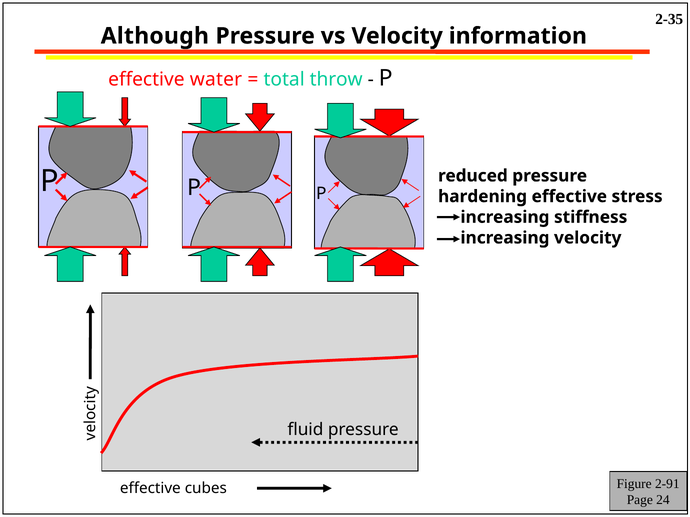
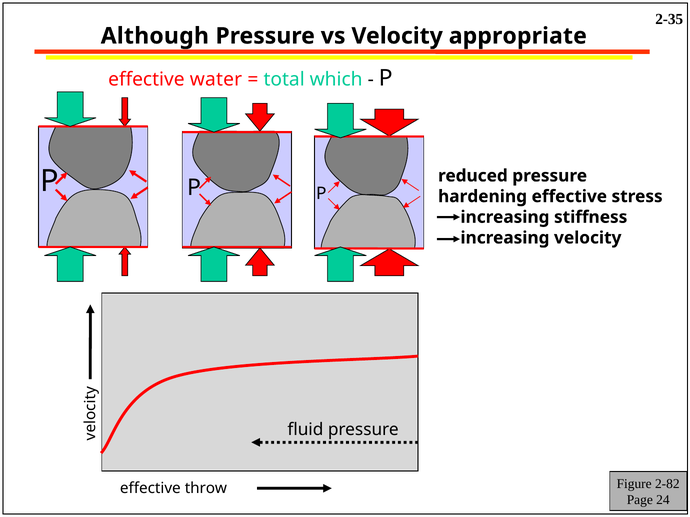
information: information -> appropriate
throw: throw -> which
2-91: 2-91 -> 2-82
cubes: cubes -> throw
